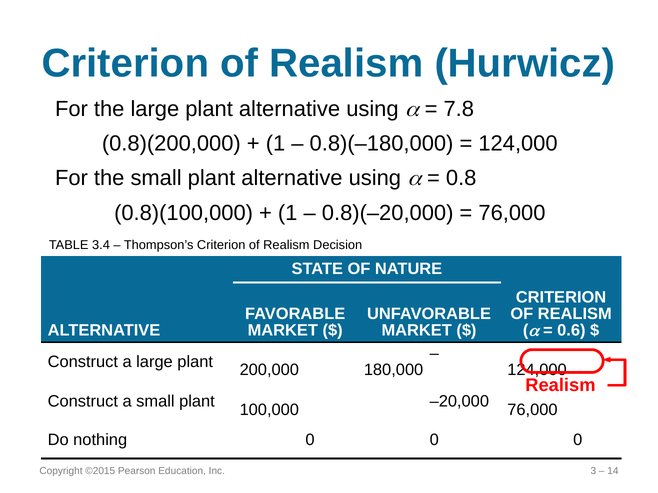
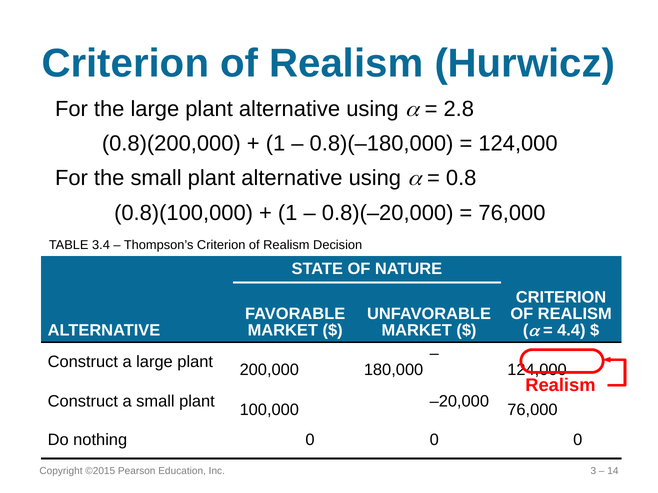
7.8: 7.8 -> 2.8
0.6: 0.6 -> 4.4
